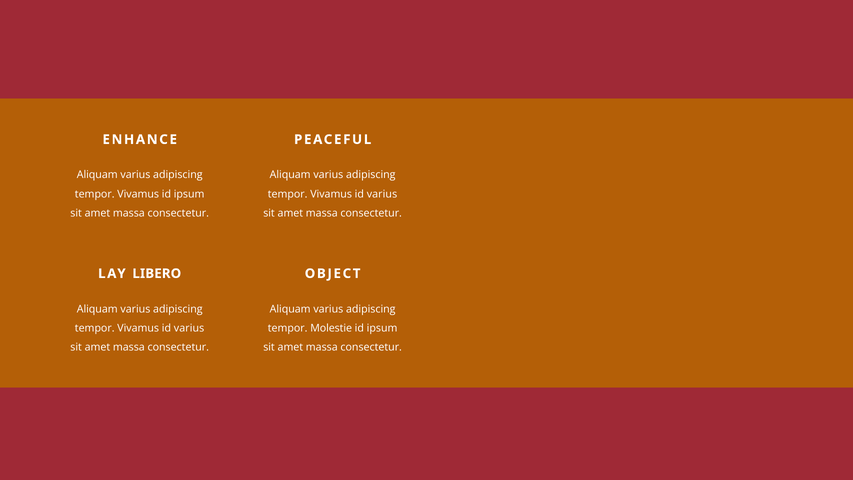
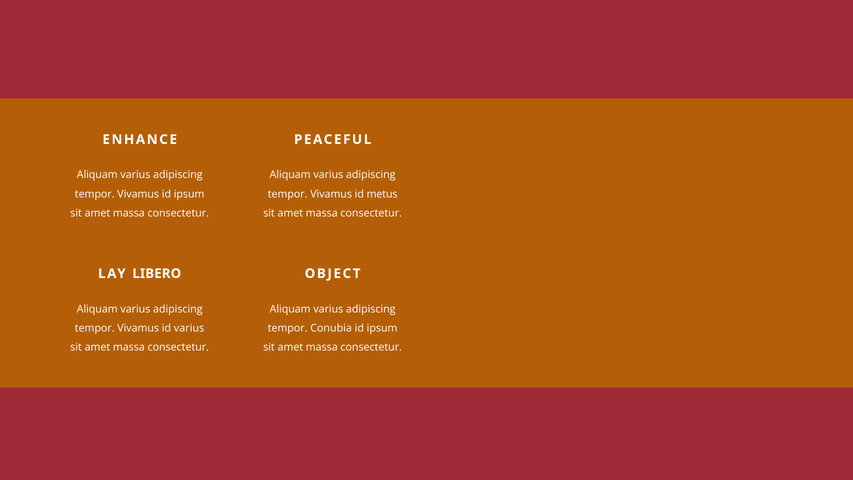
varius at (382, 194): varius -> metus
Molestie: Molestie -> Conubia
